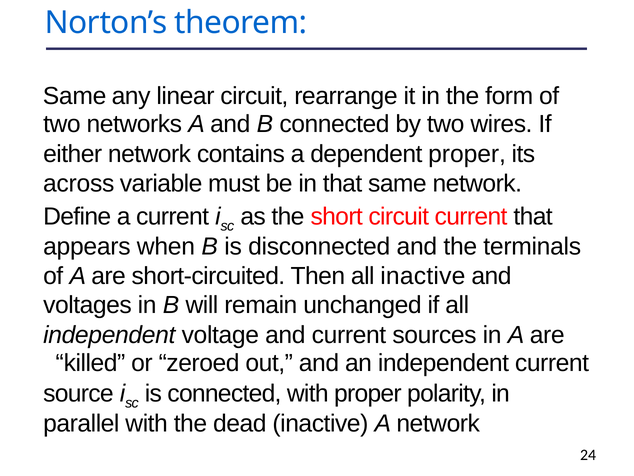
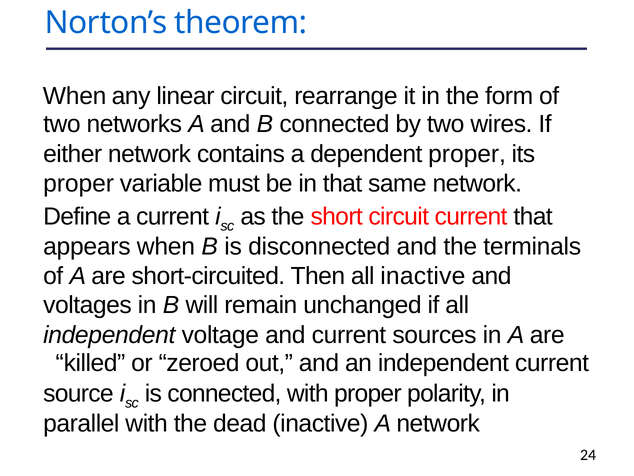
Same at (75, 96): Same -> When
across at (79, 184): across -> proper
